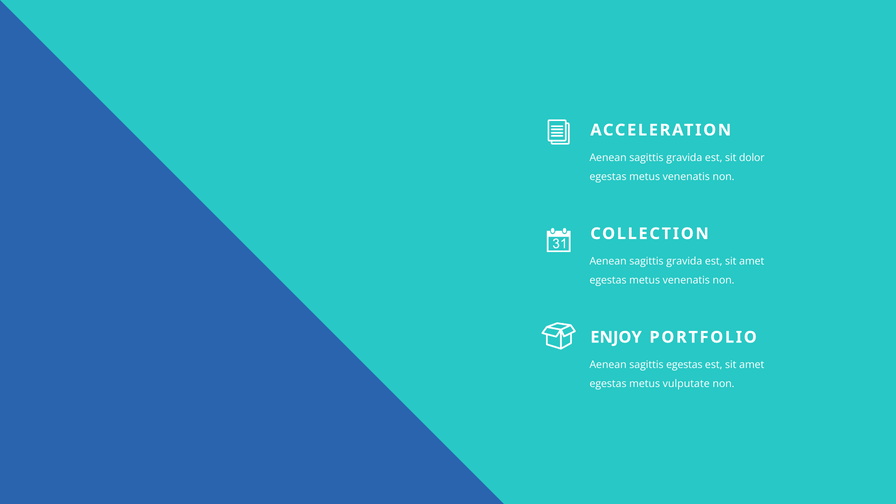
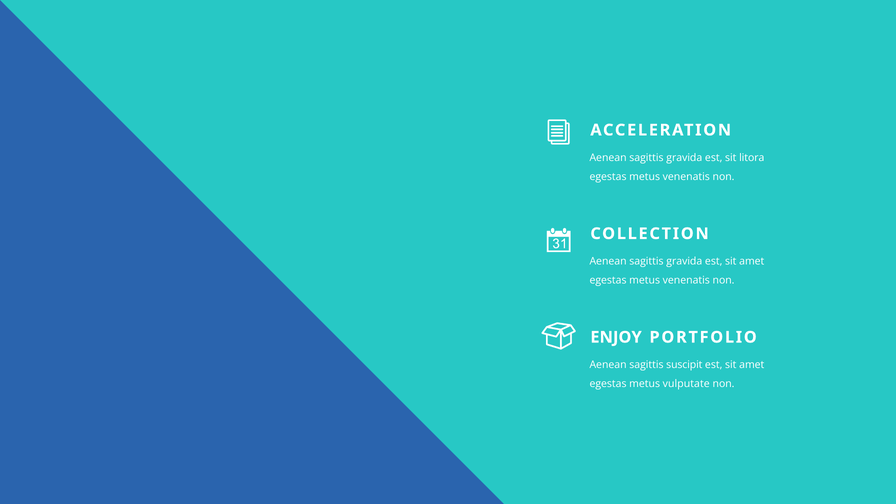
dolor: dolor -> litora
sagittis egestas: egestas -> suscipit
